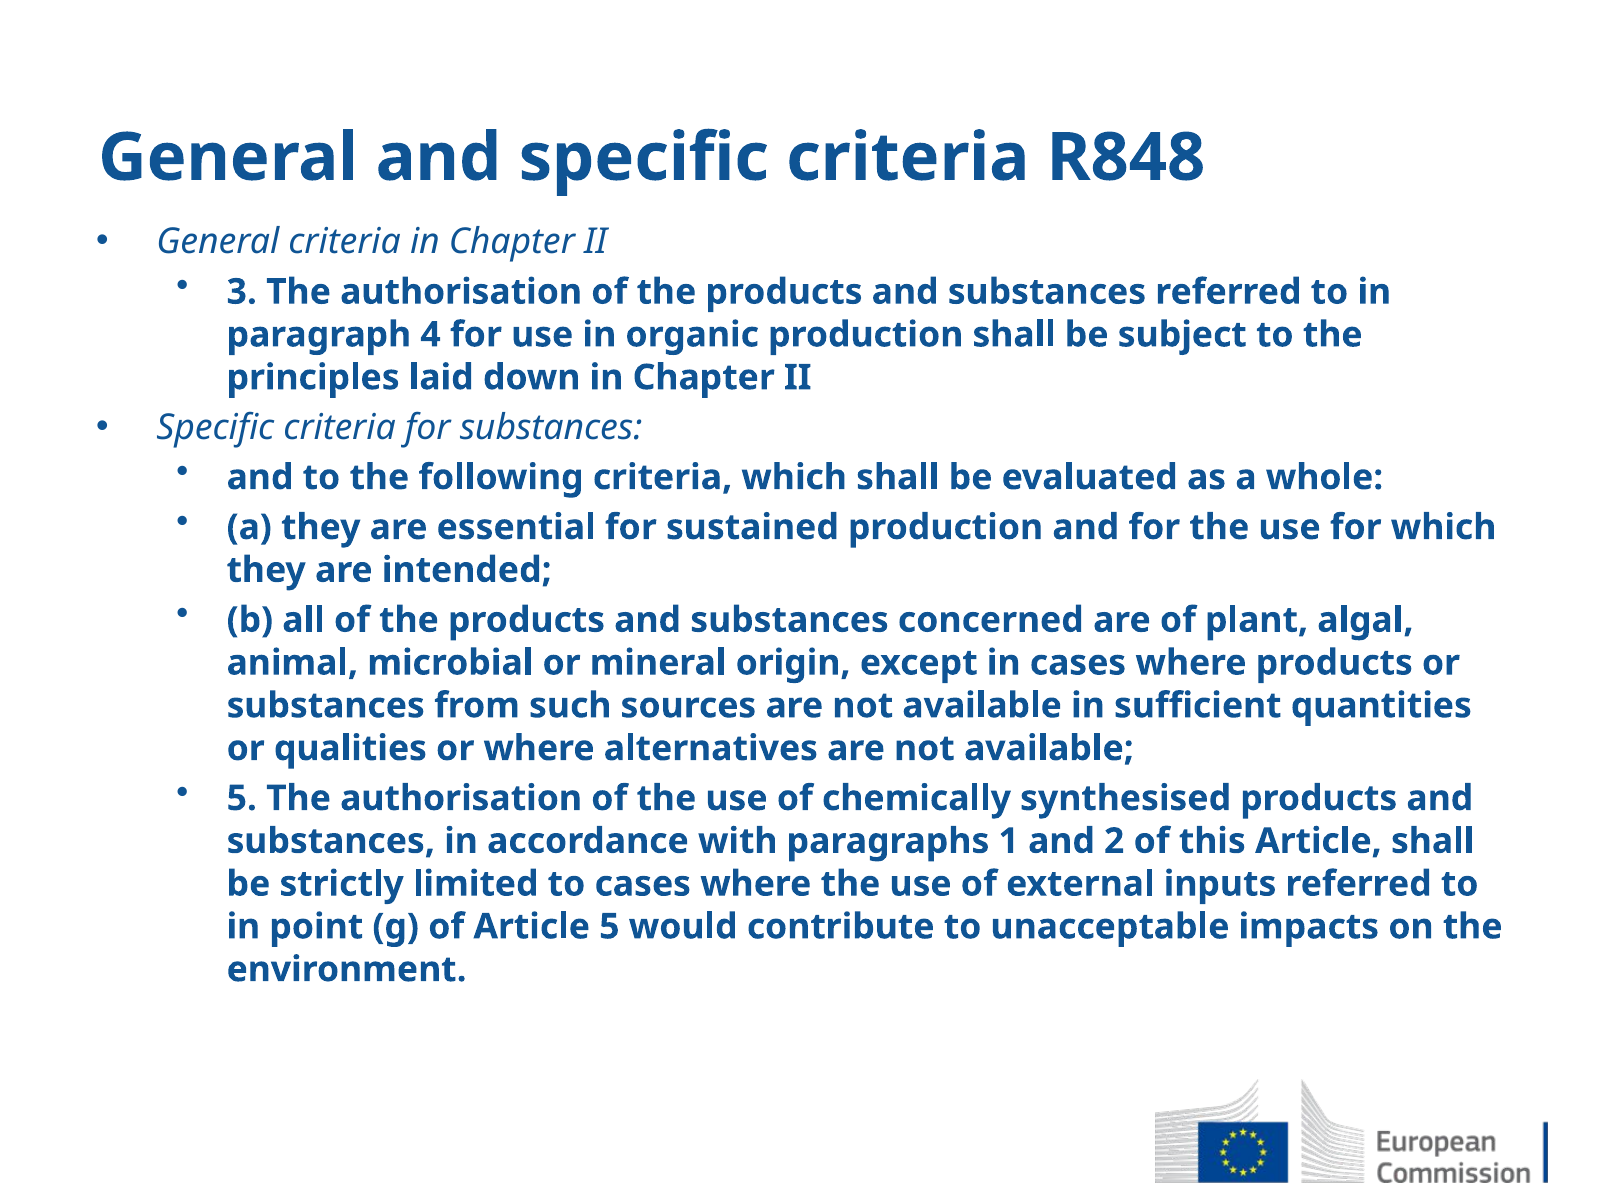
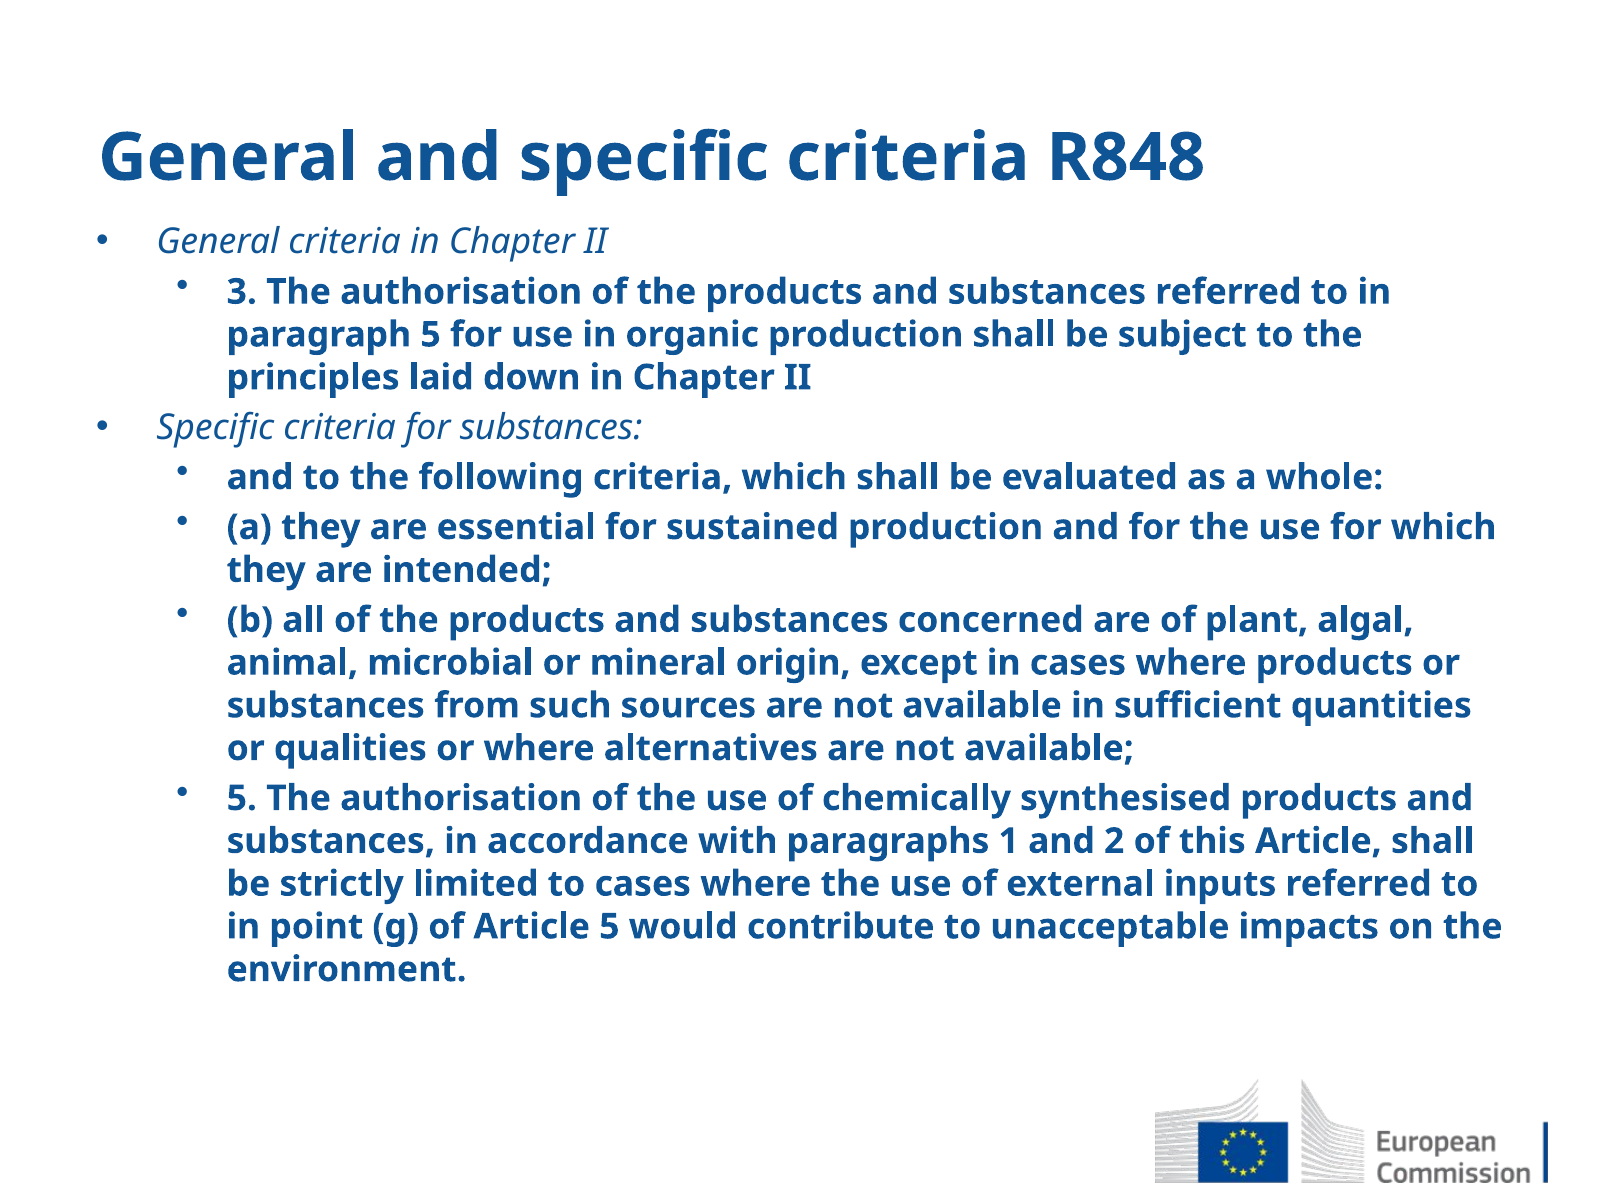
paragraph 4: 4 -> 5
